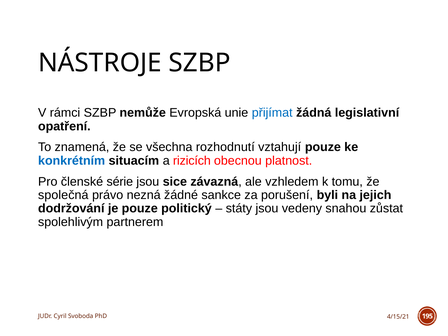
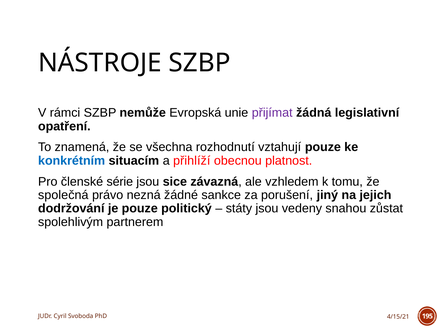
přijímat colour: blue -> purple
rizicích: rizicích -> přihlíží
byli: byli -> jiný
